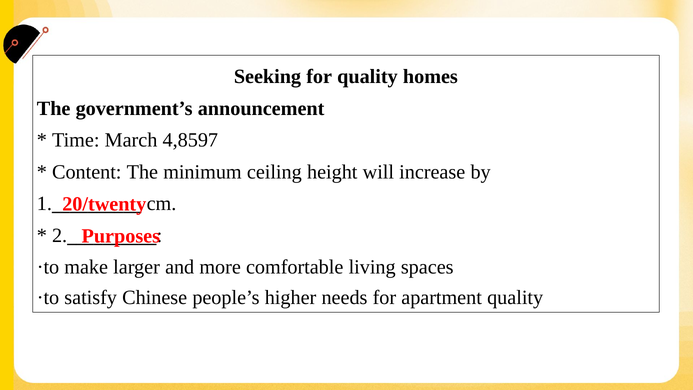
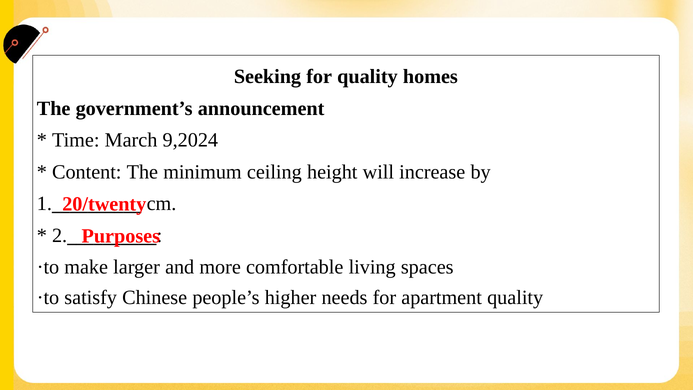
4,8597: 4,8597 -> 9,2024
